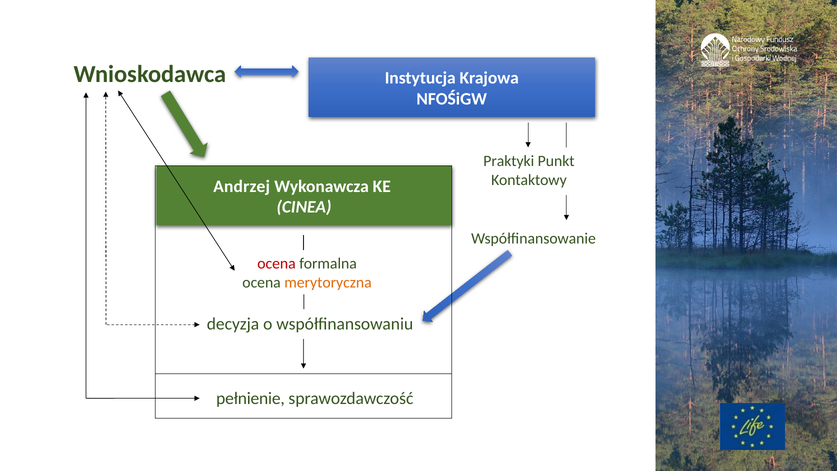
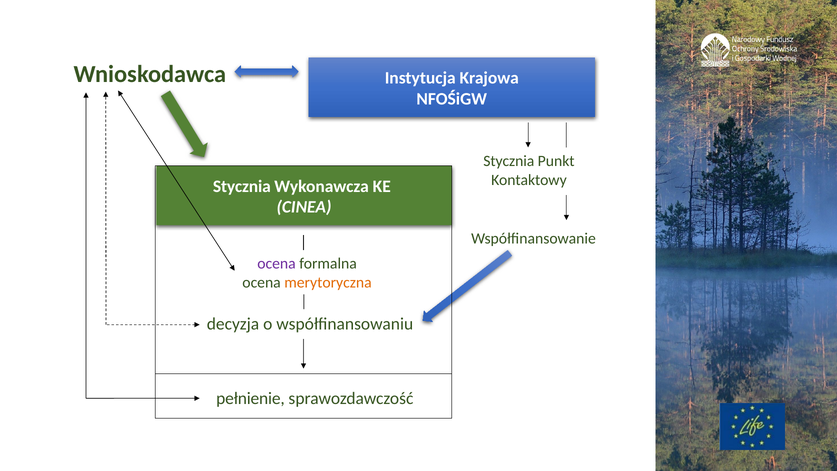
Praktyki at (509, 161): Praktyki -> Stycznia
Andrzej at (242, 186): Andrzej -> Stycznia
ocena at (277, 263) colour: red -> purple
